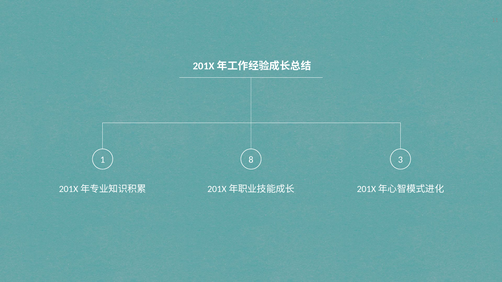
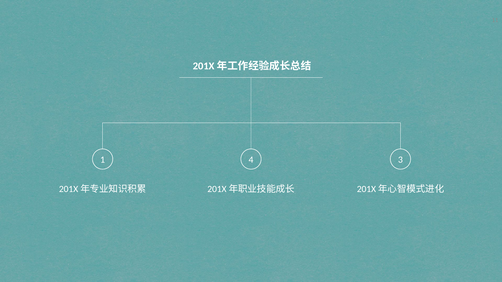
8: 8 -> 4
